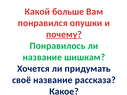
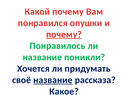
Какой больше: больше -> почему
шишкам: шишкам -> поникли
название at (53, 80) underline: none -> present
